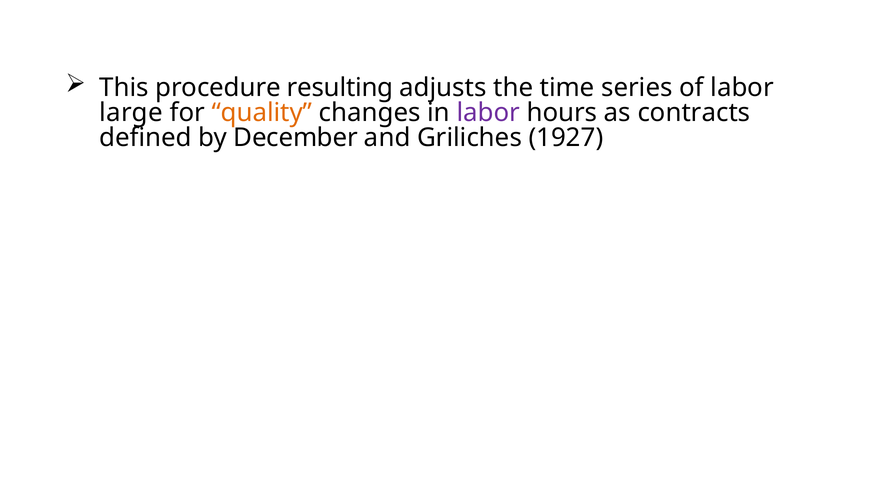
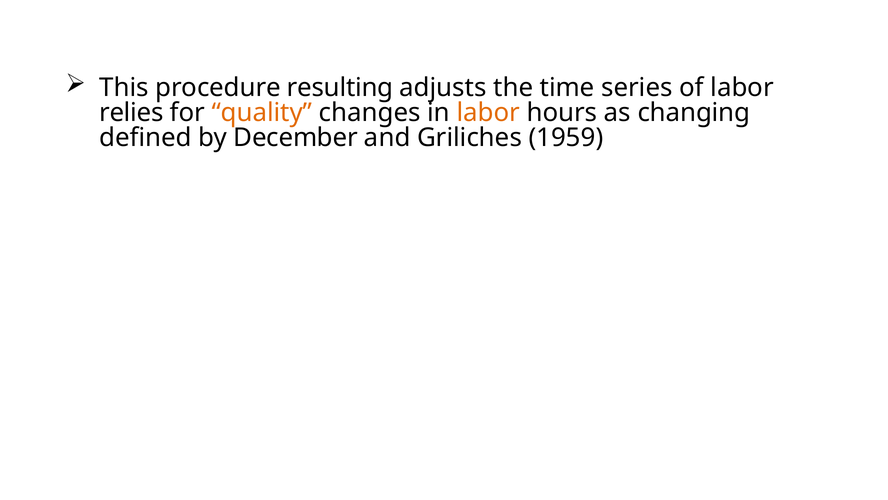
large: large -> relies
labor at (488, 113) colour: purple -> orange
contracts: contracts -> changing
1927: 1927 -> 1959
